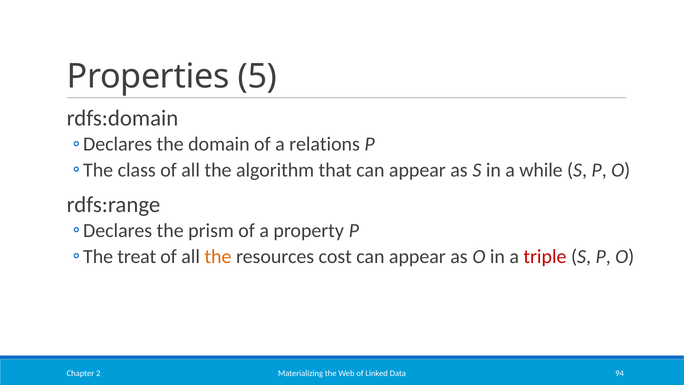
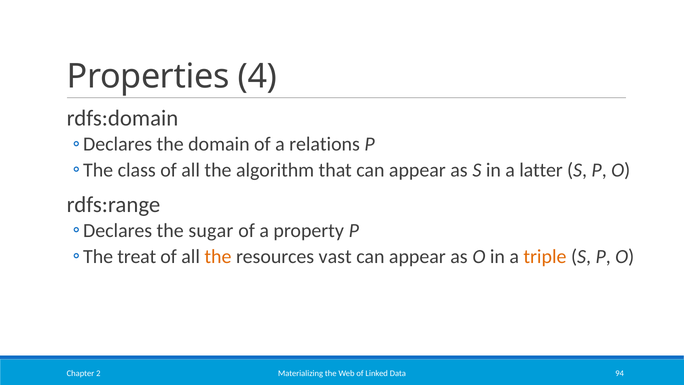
5: 5 -> 4
while: while -> latter
prism: prism -> sugar
cost: cost -> vast
triple colour: red -> orange
